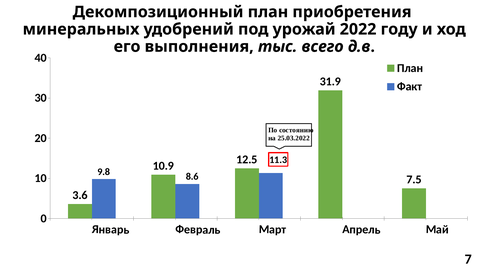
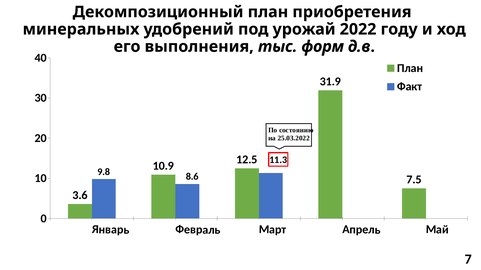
всего: всего -> форм
